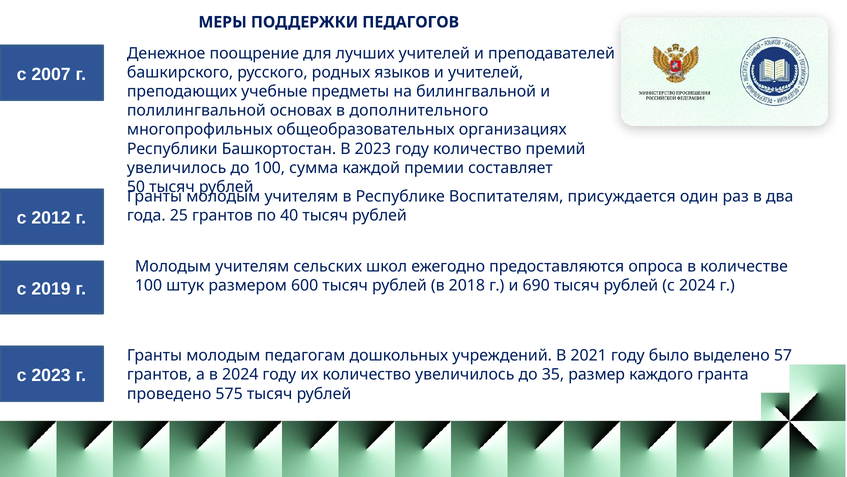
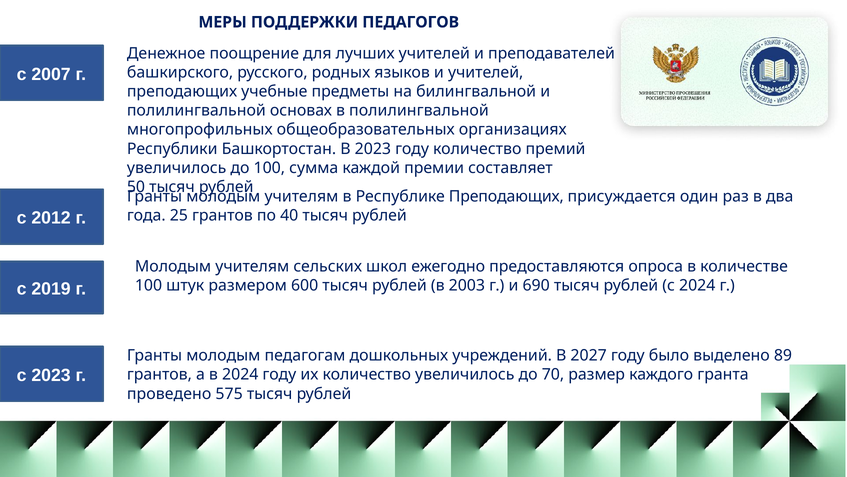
в дополнительного: дополнительного -> полилингвальной
Республике Воспитателям: Воспитателям -> Преподающих
2018: 2018 -> 2003
2021: 2021 -> 2027
57: 57 -> 89
35: 35 -> 70
